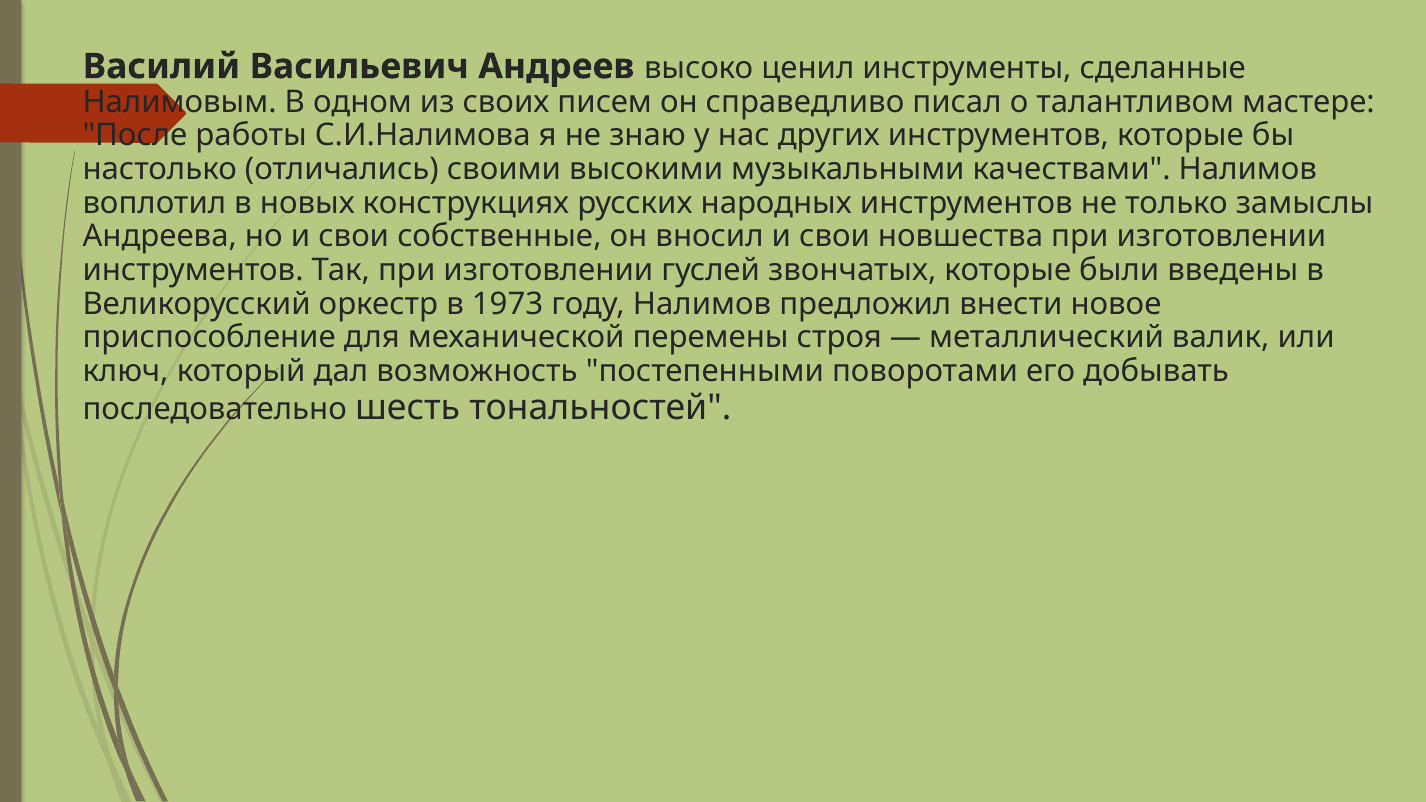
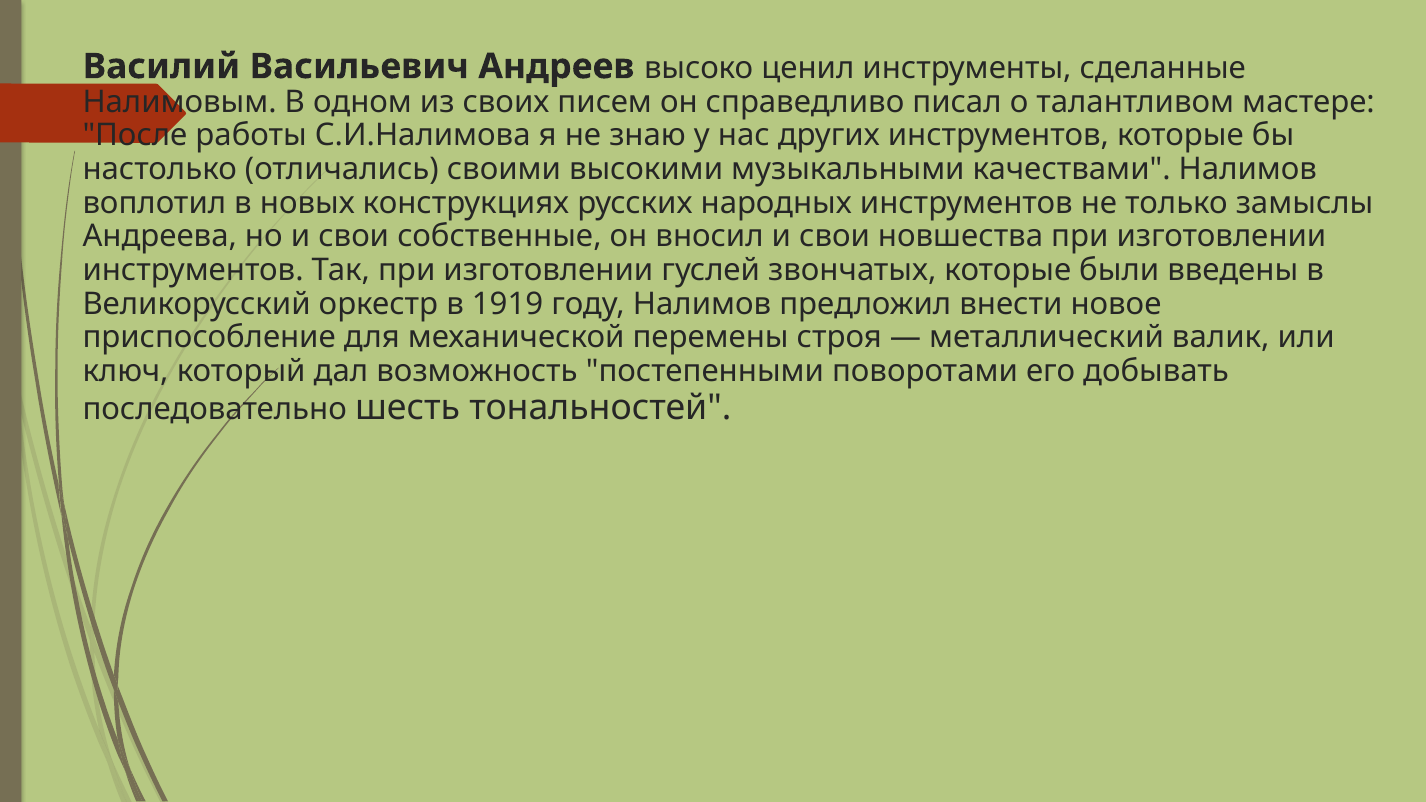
1973: 1973 -> 1919
